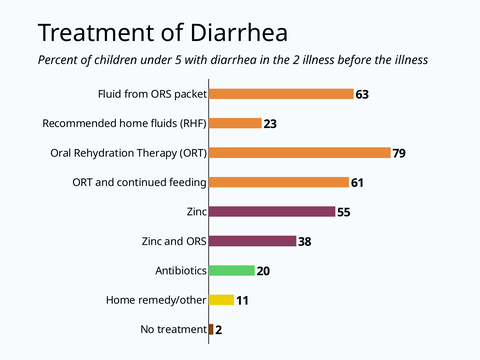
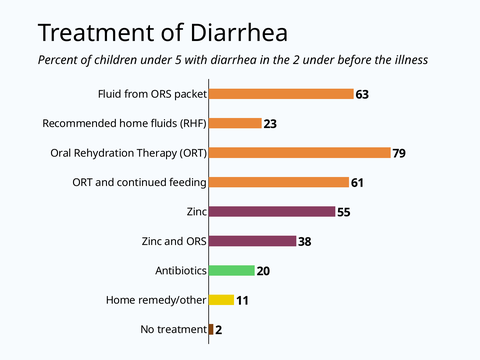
2 illness: illness -> under
